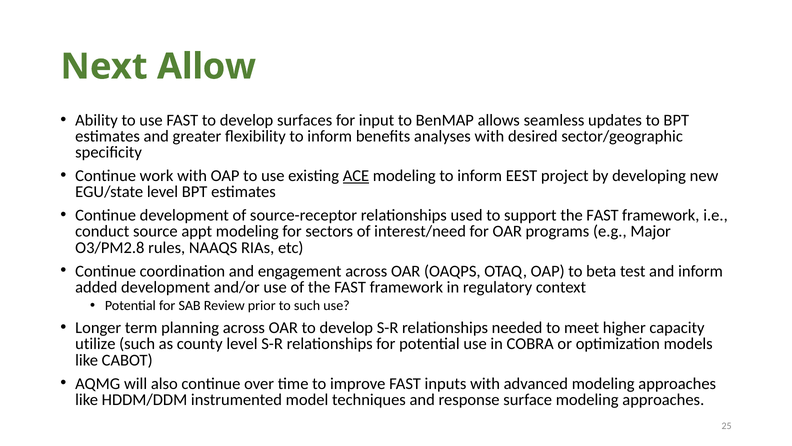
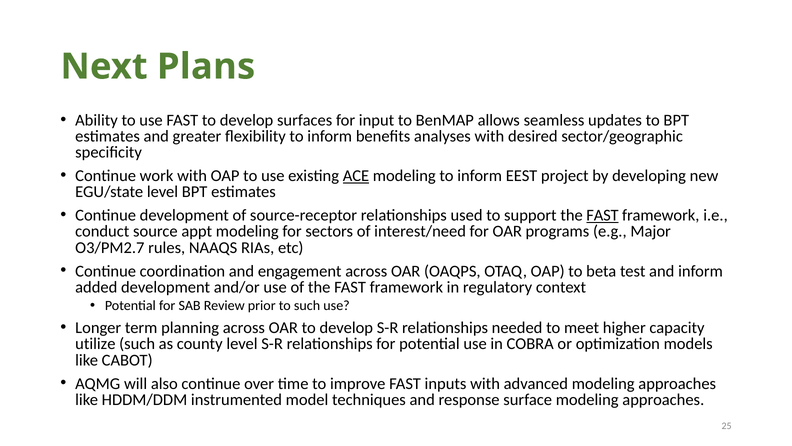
Allow: Allow -> Plans
FAST at (602, 215) underline: none -> present
O3/PM2.8: O3/PM2.8 -> O3/PM2.7
